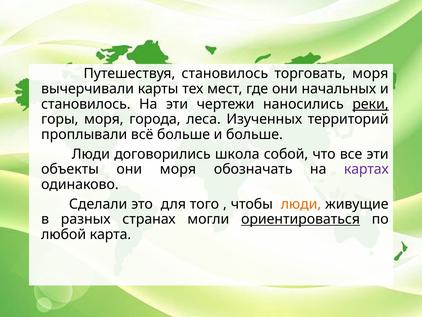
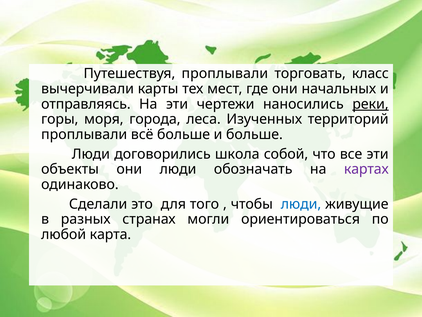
Путешествуя становилось: становилось -> проплывали
торговать моря: моря -> класс
становилось at (86, 104): становилось -> отправляясь
они моря: моря -> люди
люди at (301, 204) colour: orange -> blue
ориентироваться underline: present -> none
